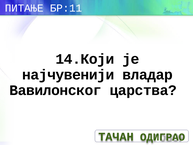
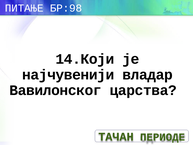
БР:11: БР:11 -> БР:98
ОДИГРАО: ОДИГРАО -> ПЕРИОДЕ
